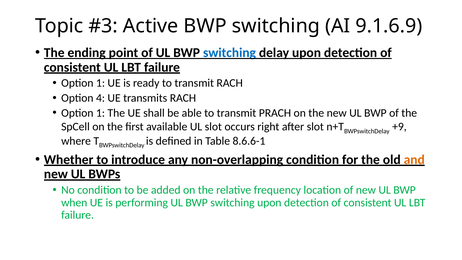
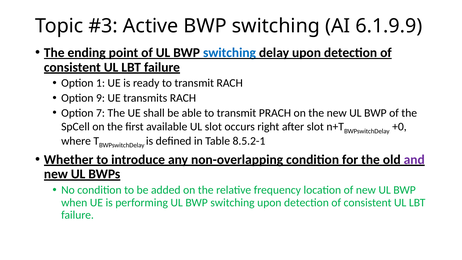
9.1.6.9: 9.1.6.9 -> 6.1.9.9
4: 4 -> 9
1 at (101, 113): 1 -> 7
+9: +9 -> +0
8.6.6-1: 8.6.6-1 -> 8.5.2-1
and colour: orange -> purple
